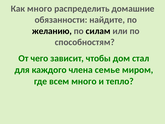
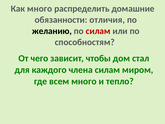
найдите: найдите -> отличия
силам at (98, 31) colour: black -> red
члена семье: семье -> силам
